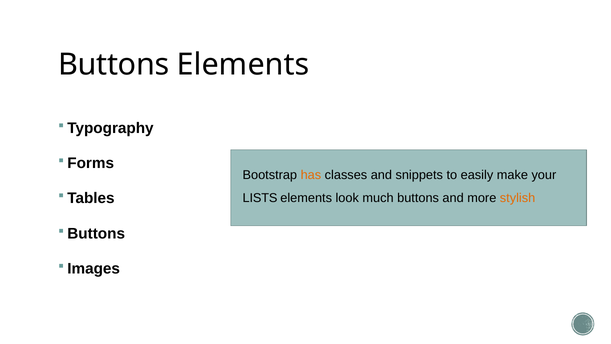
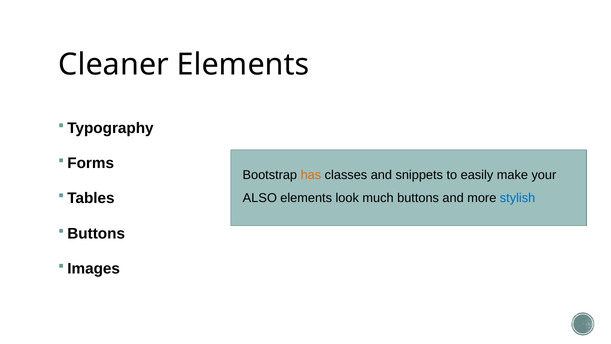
Buttons at (114, 64): Buttons -> Cleaner
LISTS: LISTS -> ALSO
stylish colour: orange -> blue
